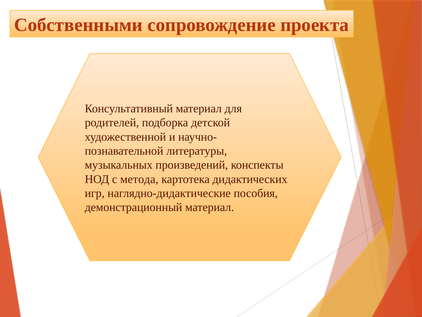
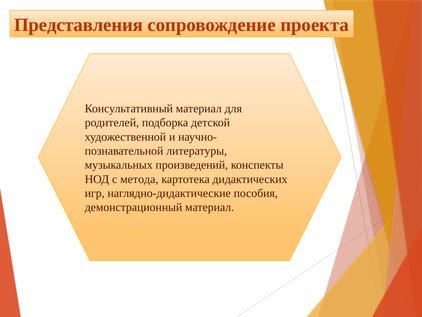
Собственными: Собственными -> Представления
